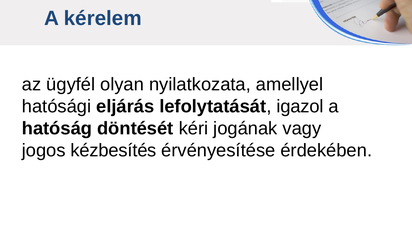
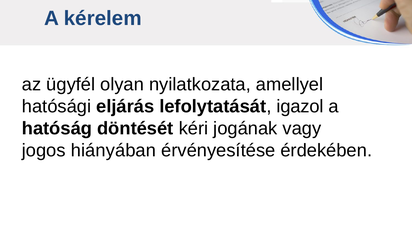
kézbesítés: kézbesítés -> hiányában
